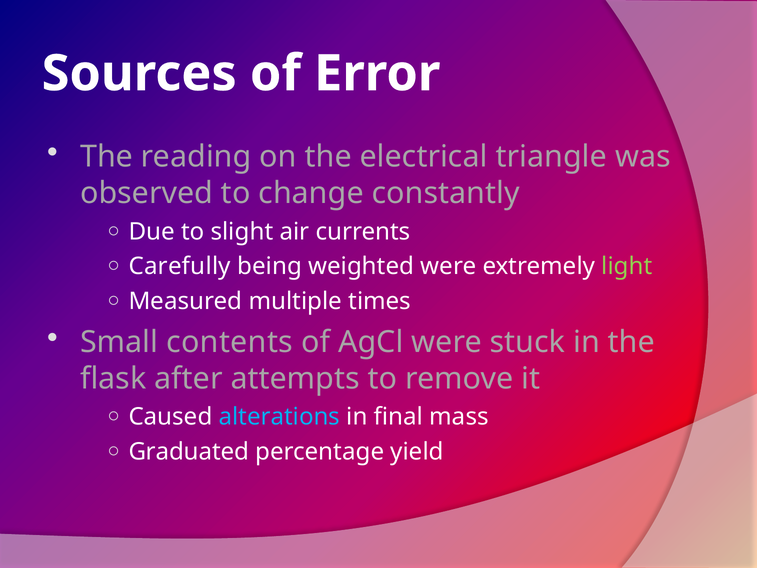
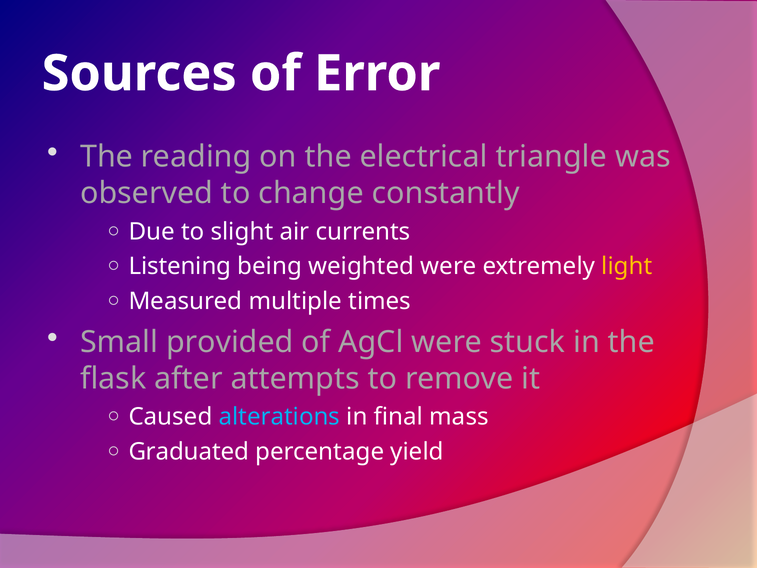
Carefully: Carefully -> Listening
light colour: light green -> yellow
contents: contents -> provided
